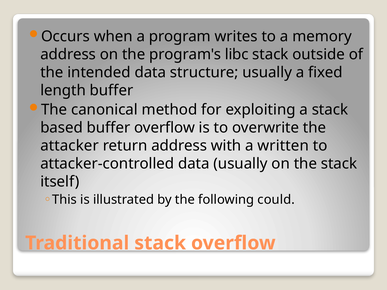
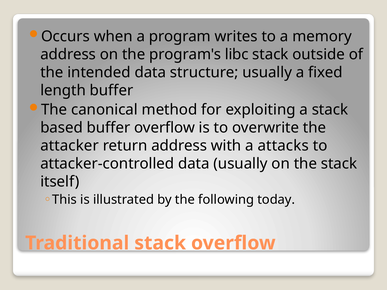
written: written -> attacks
could: could -> today
